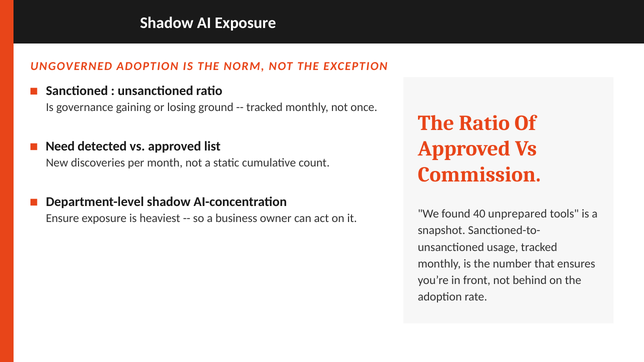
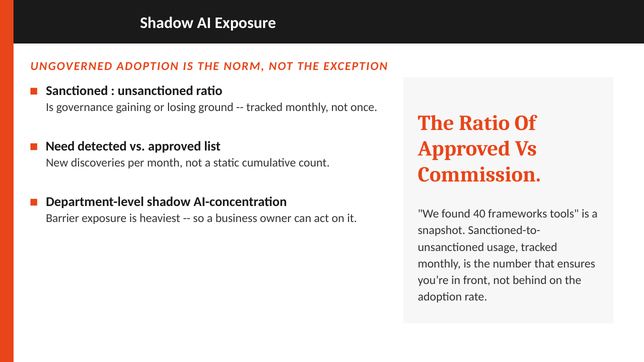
unprepared: unprepared -> frameworks
Ensure: Ensure -> Barrier
